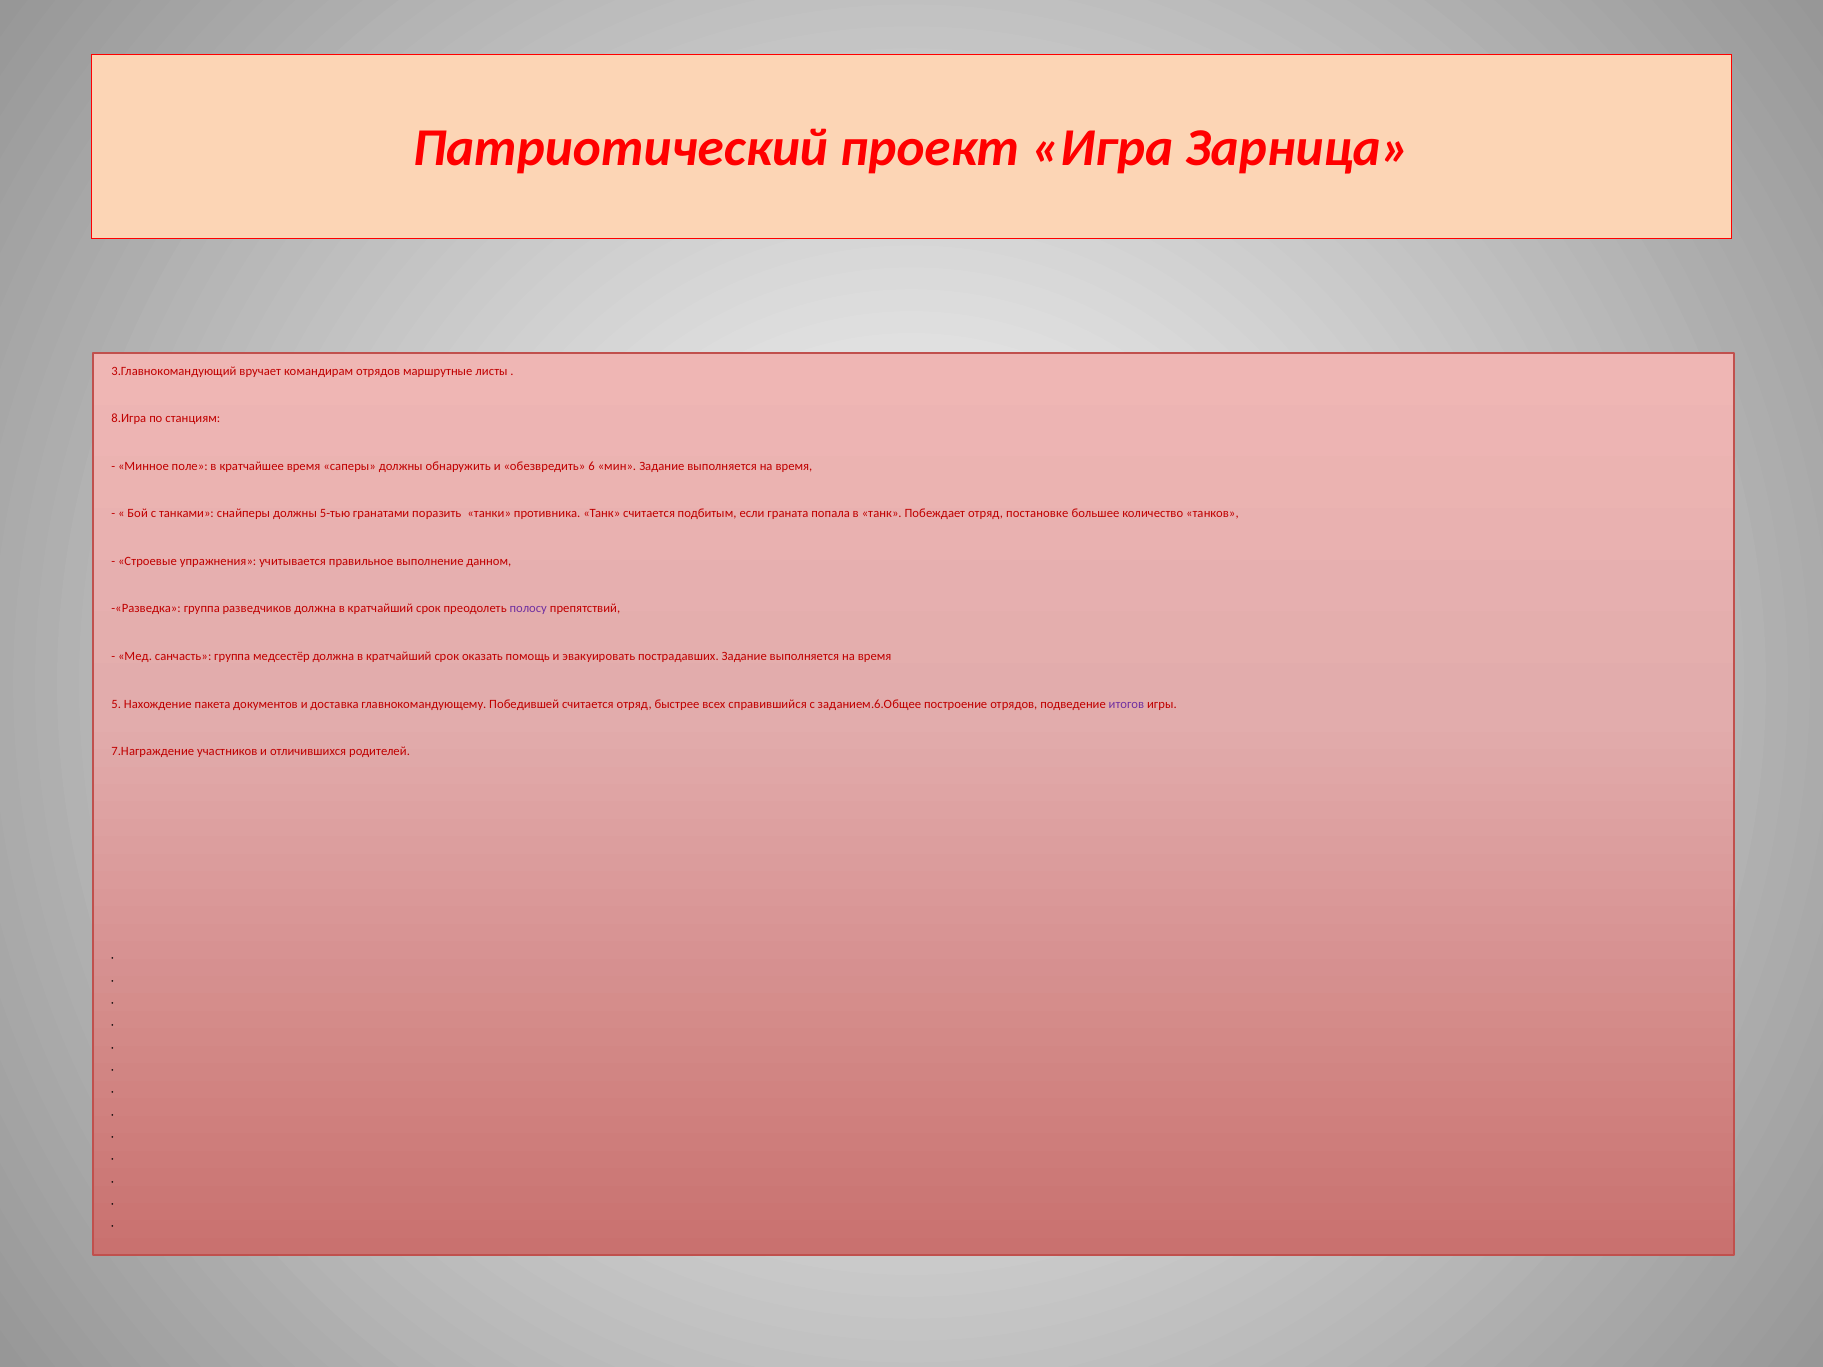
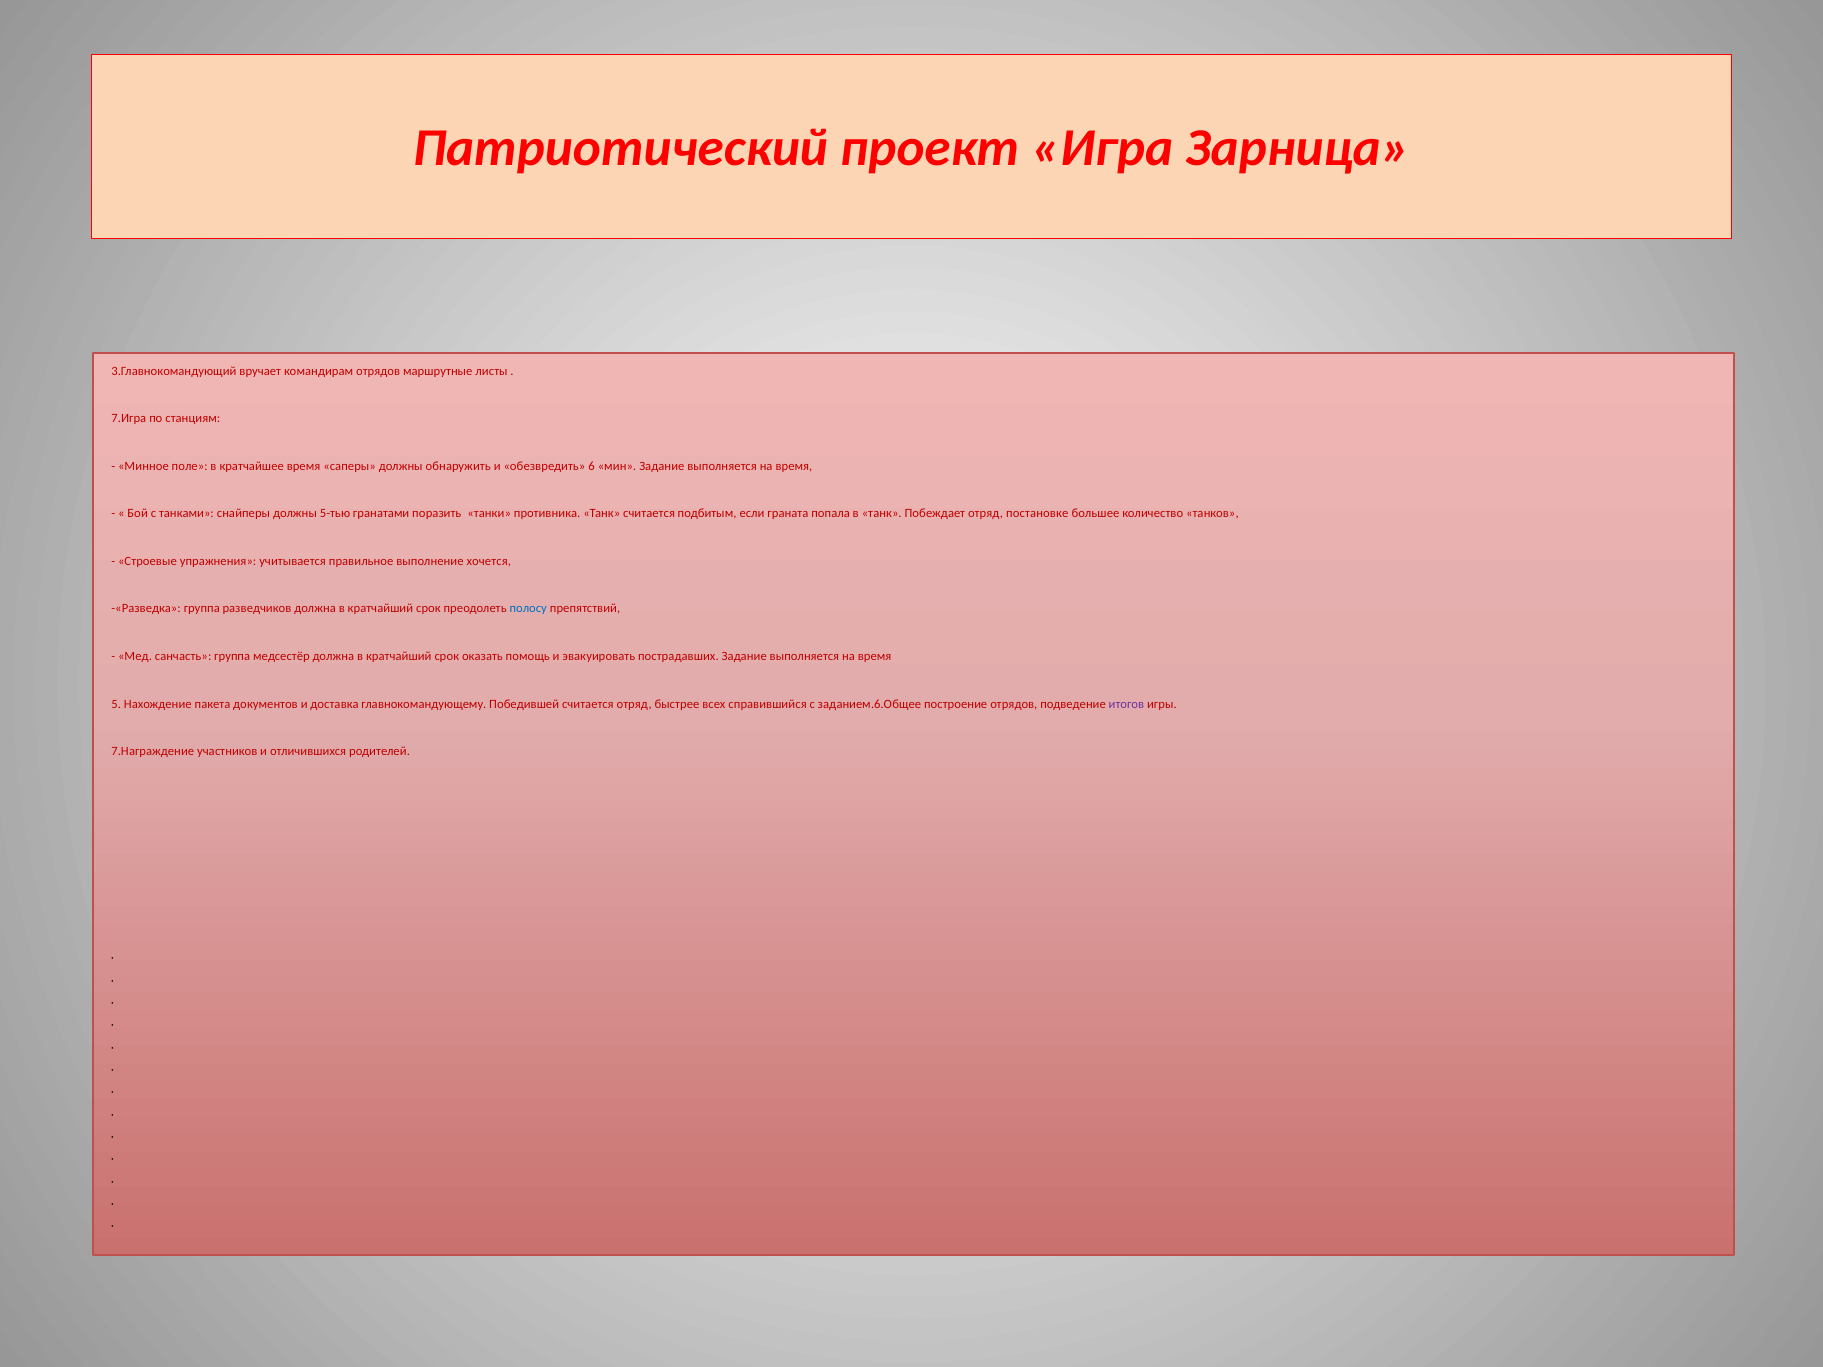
8.Игра: 8.Игра -> 7.Игра
данном: данном -> хочется
полосу colour: purple -> blue
